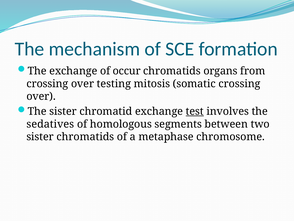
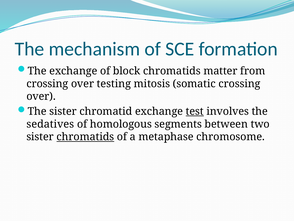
occur: occur -> block
organs: organs -> matter
chromatids at (85, 137) underline: none -> present
